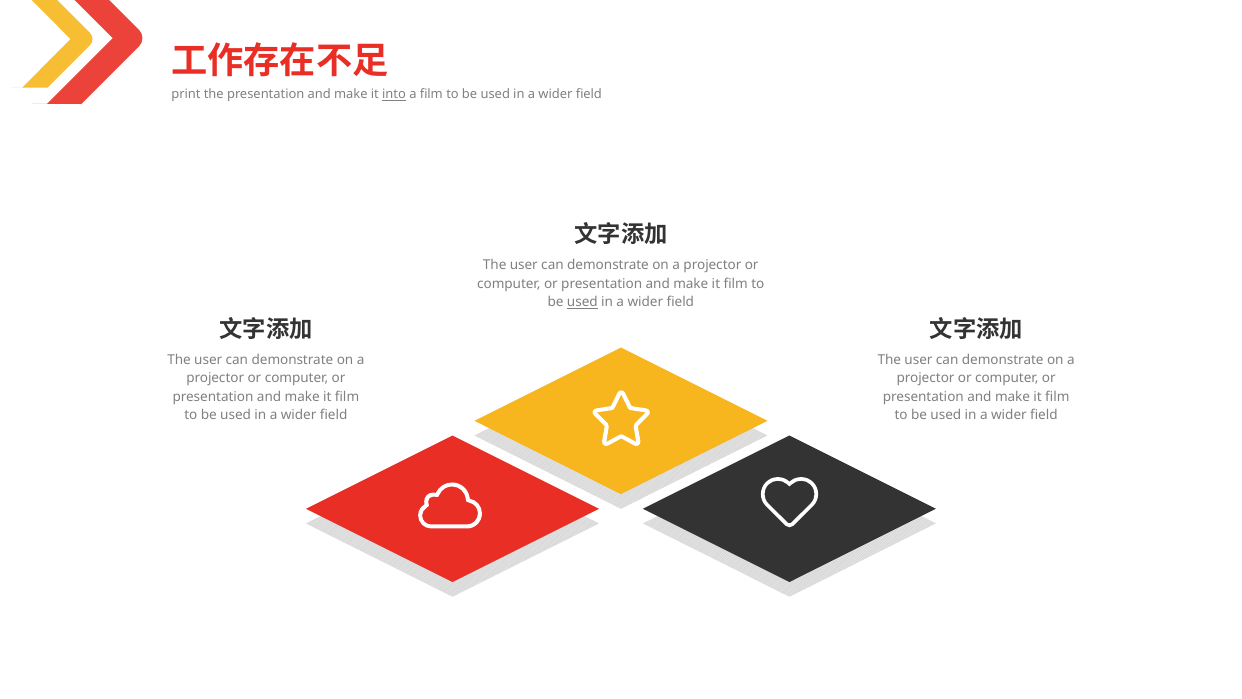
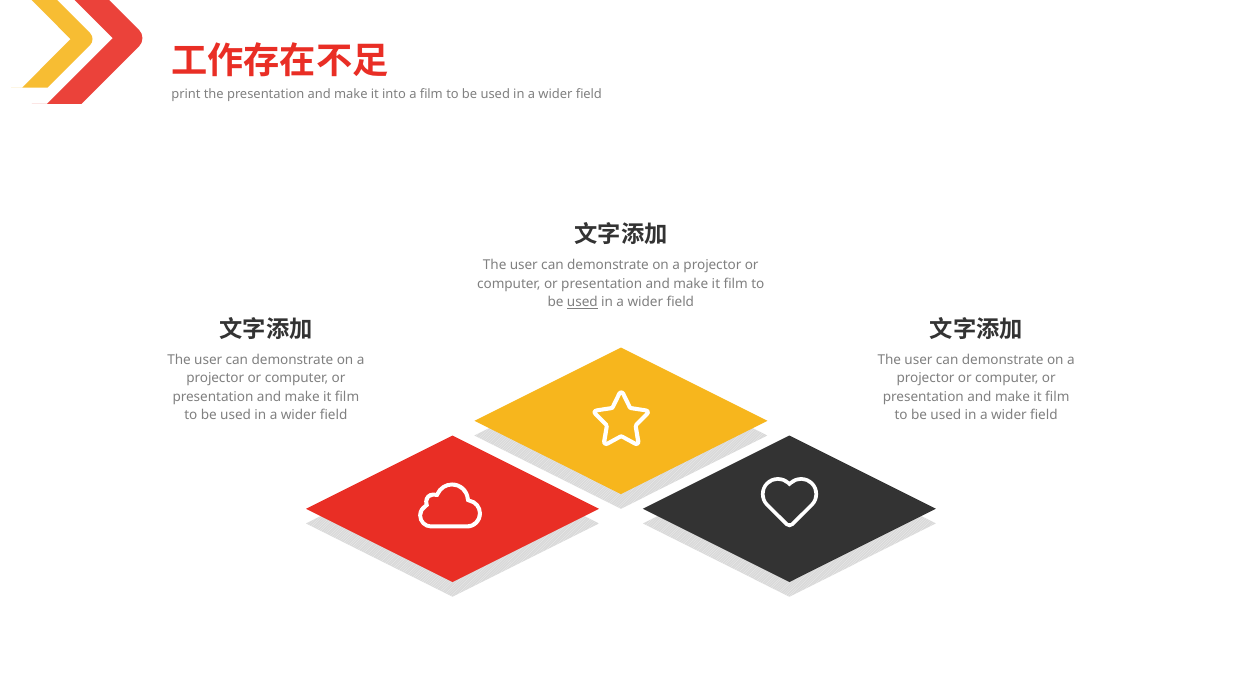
into underline: present -> none
